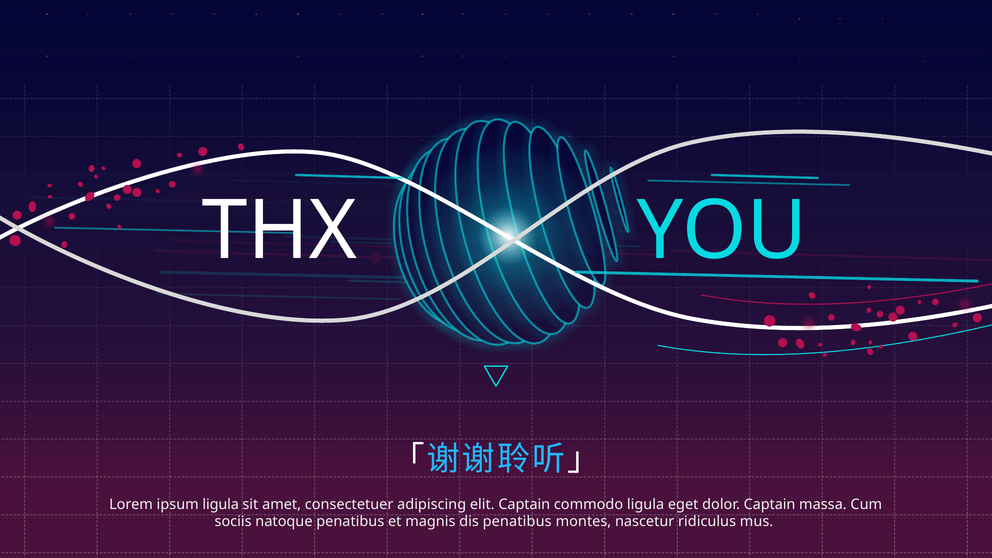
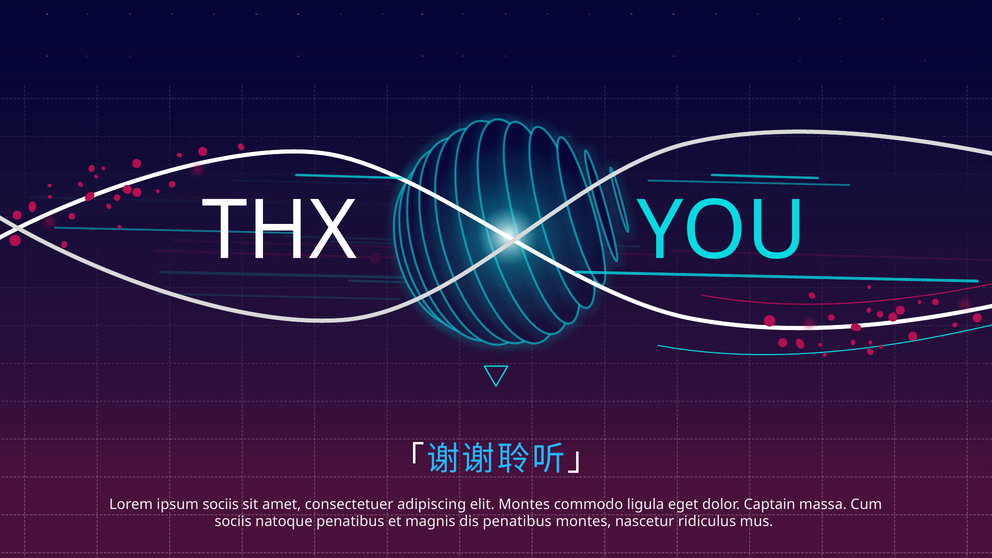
ipsum ligula: ligula -> sociis
elit Captain: Captain -> Montes
